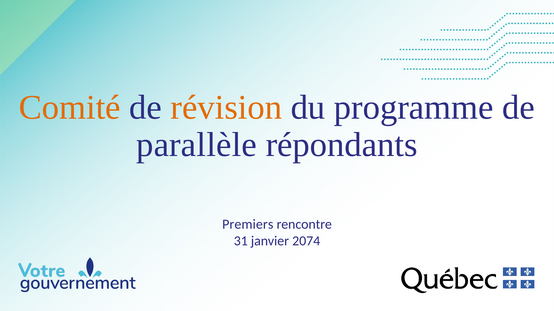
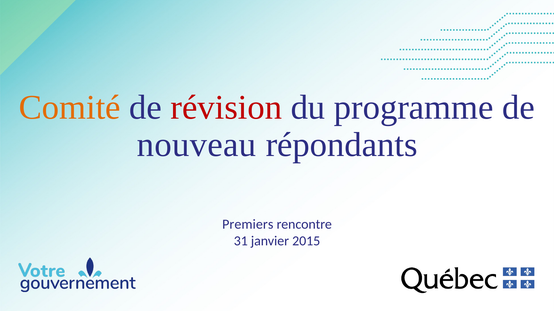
révision colour: orange -> red
parallèle: parallèle -> nouveau
2074: 2074 -> 2015
